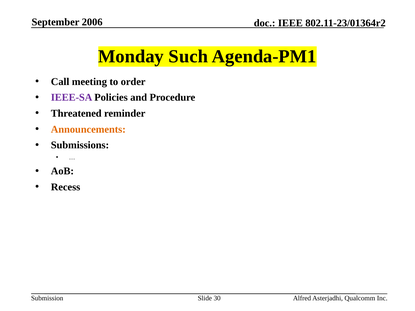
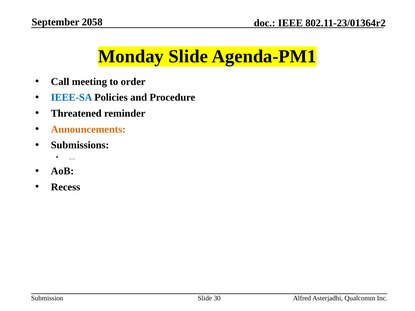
2006: 2006 -> 2058
Monday Such: Such -> Slide
IEEE-SA colour: purple -> blue
